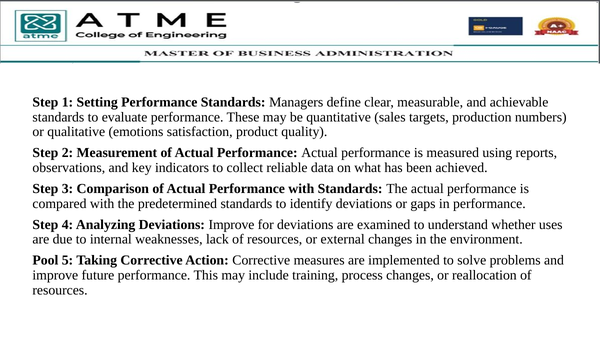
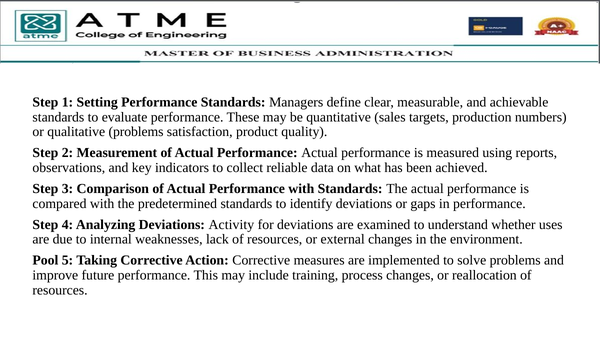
qualitative emotions: emotions -> problems
Deviations Improve: Improve -> Activity
